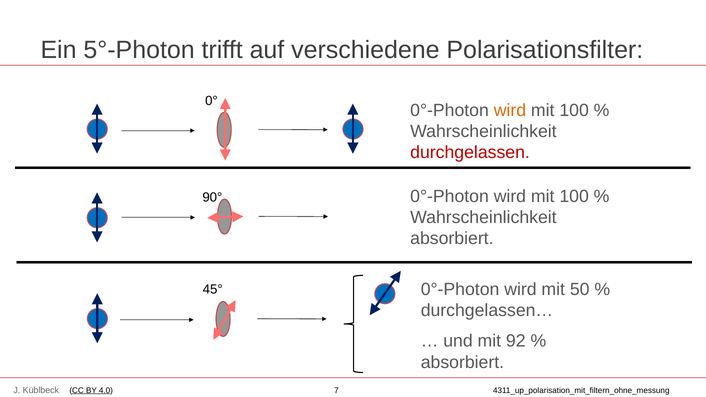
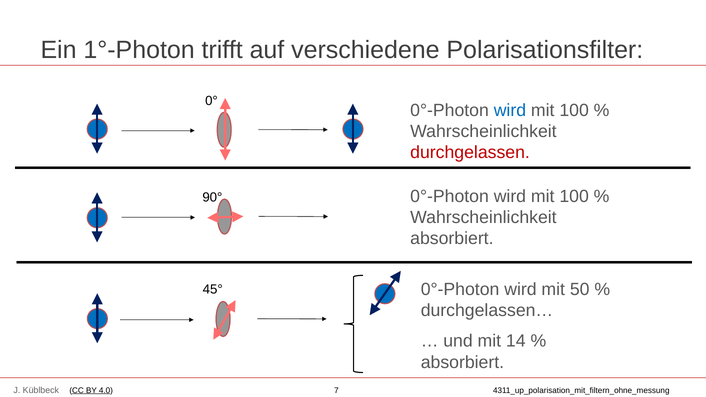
5°-Photon: 5°-Photon -> 1°-Photon
wird at (510, 110) colour: orange -> blue
92: 92 -> 14
